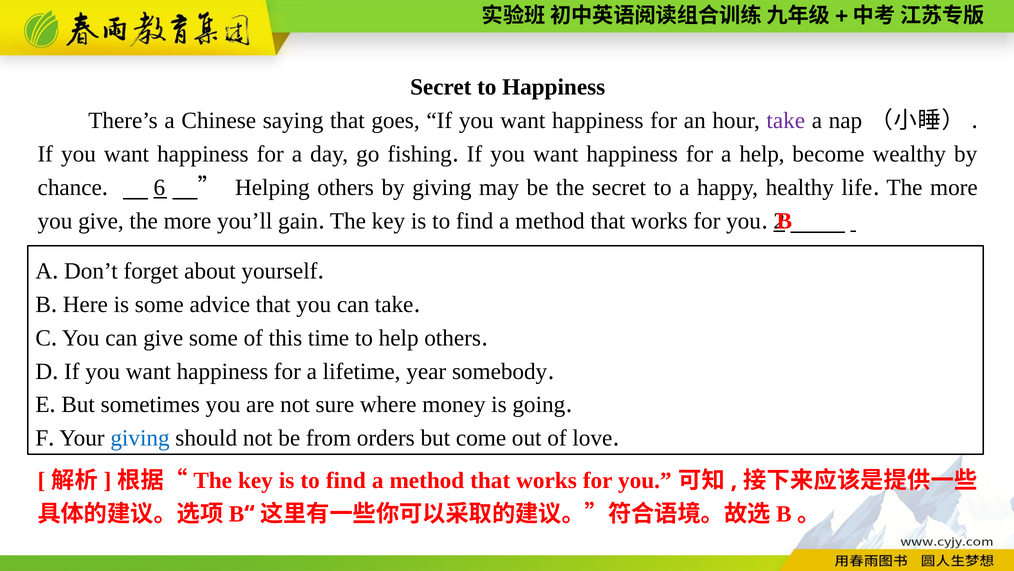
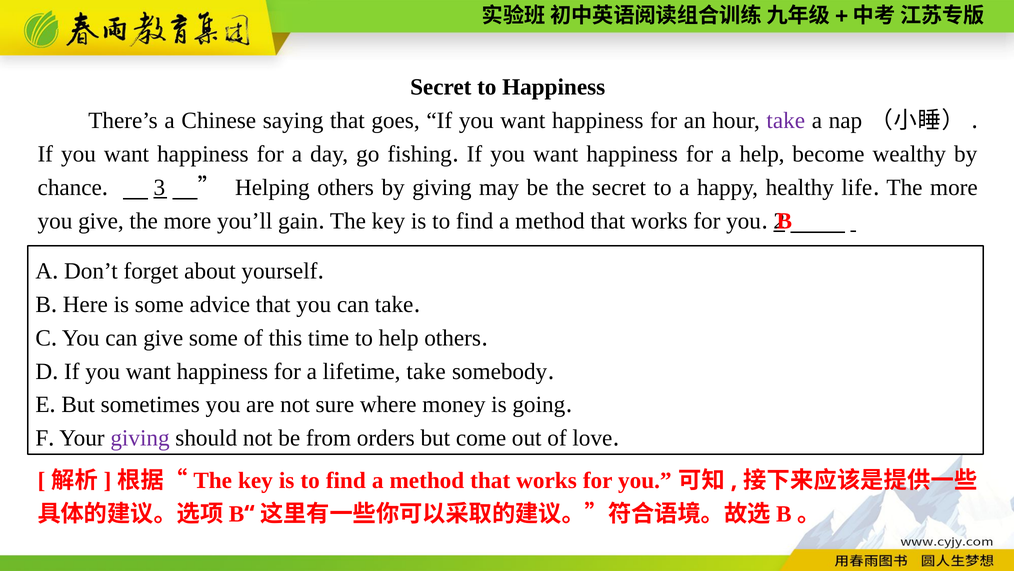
6: 6 -> 3
lifetime year: year -> take
giving at (140, 438) colour: blue -> purple
